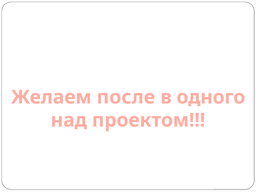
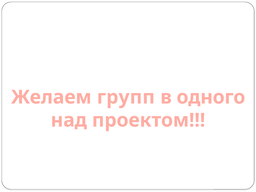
после: после -> групп
